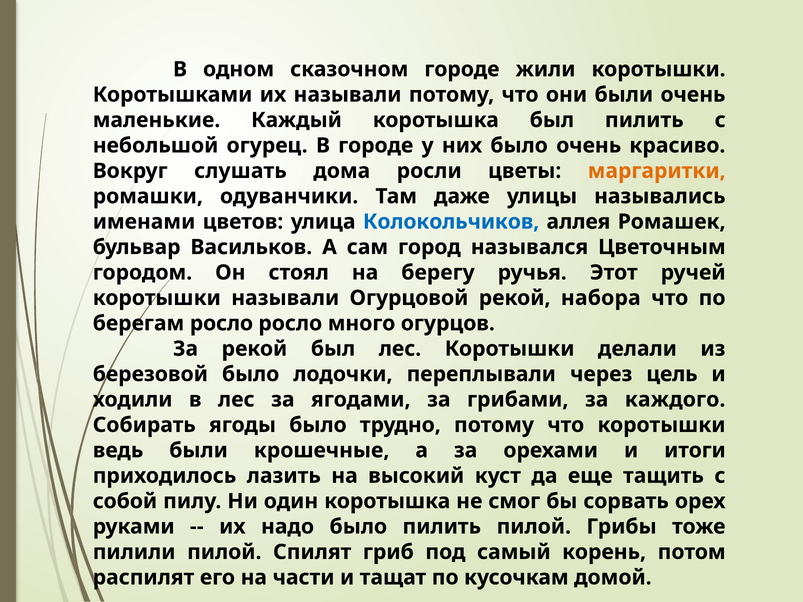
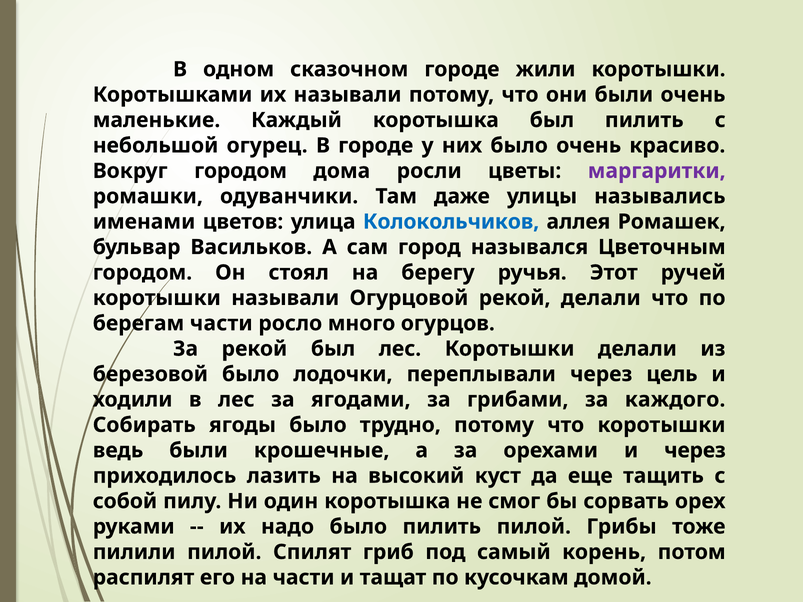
Вокруг слушать: слушать -> городом
маргаритки colour: orange -> purple
рекой набора: набора -> делали
берегам росло: росло -> части
и итоги: итоги -> через
